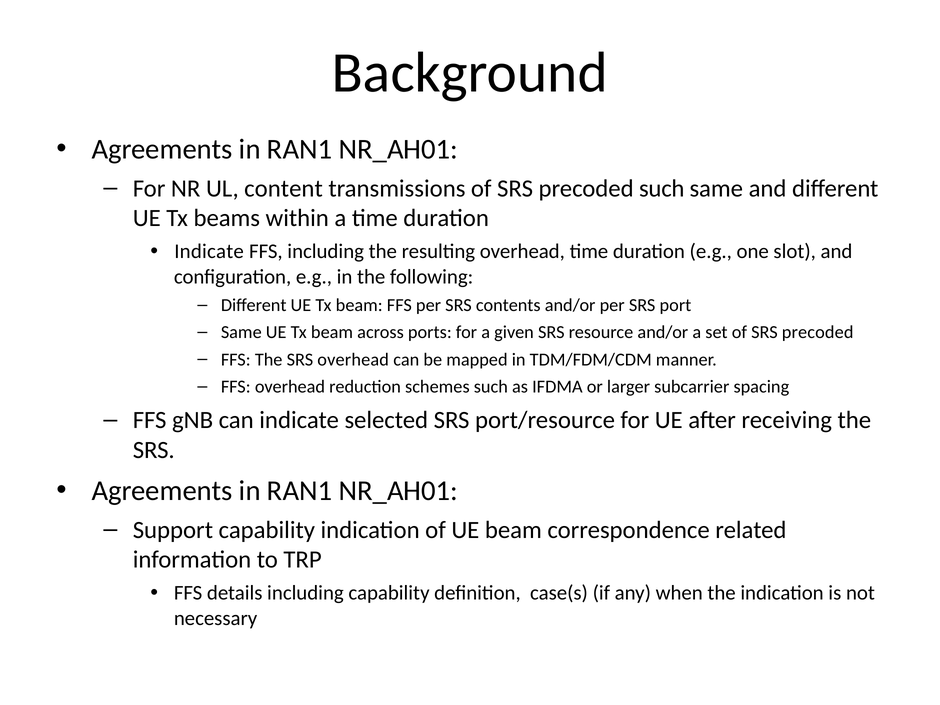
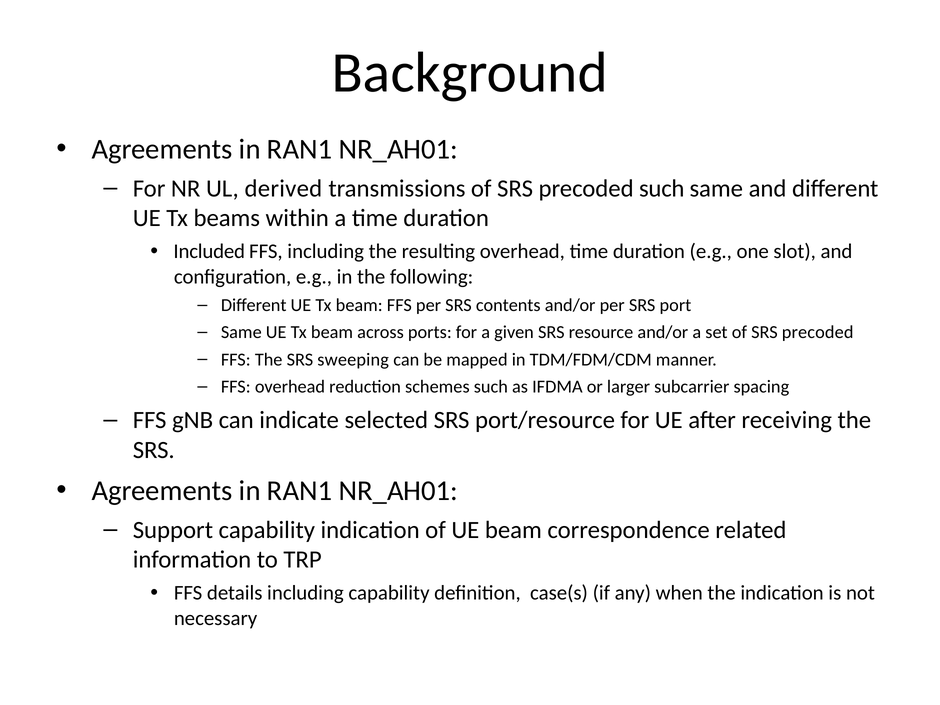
content: content -> derived
Indicate at (209, 252): Indicate -> Included
SRS overhead: overhead -> sweeping
